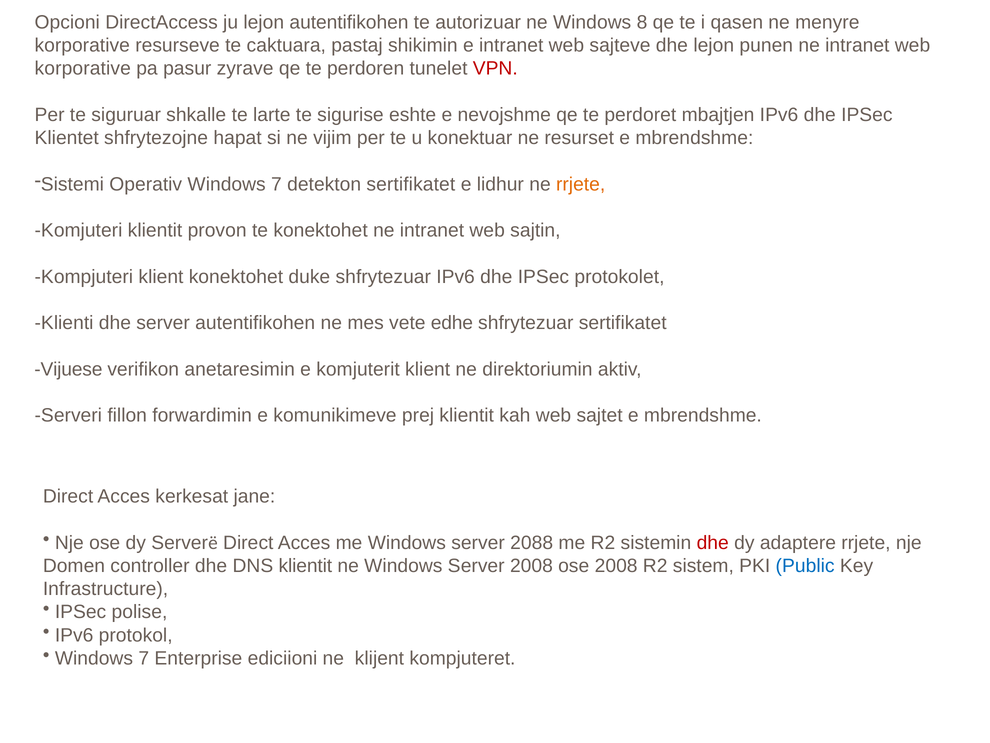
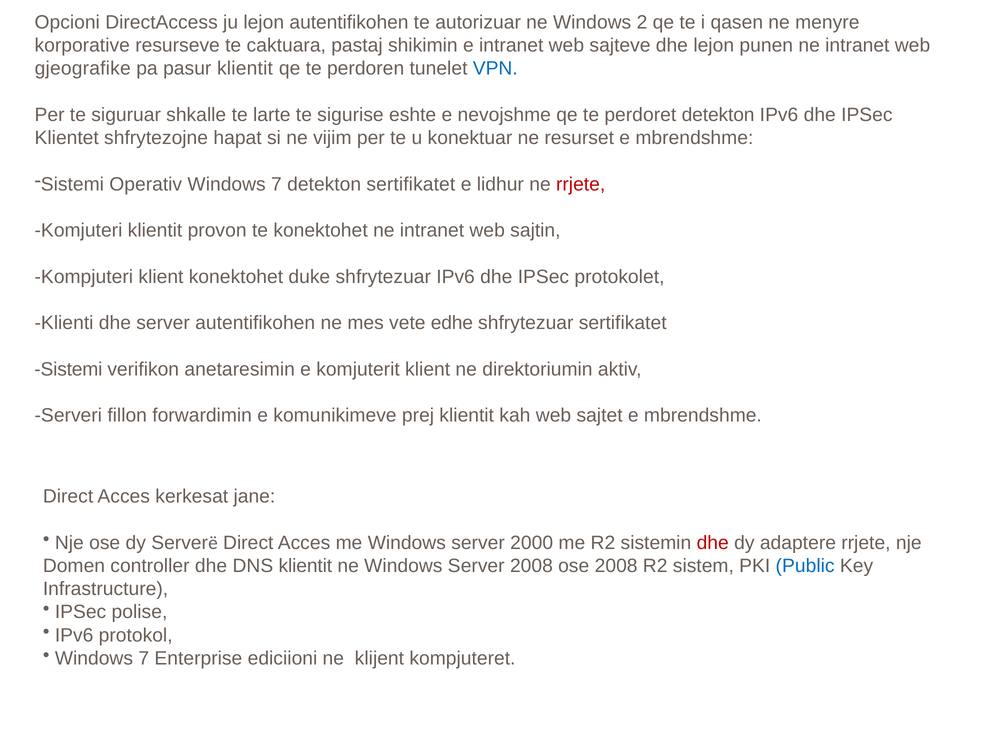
8: 8 -> 2
korporative at (83, 69): korporative -> gjeografike
pasur zyrave: zyrave -> klientit
VPN colour: red -> blue
perdoret mbajtjen: mbajtjen -> detekton
rrjete at (581, 184) colour: orange -> red
Vijuese at (68, 369): Vijuese -> Sistemi
2088: 2088 -> 2000
